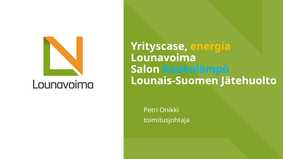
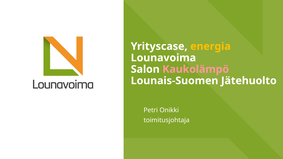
Kaukolämpö colour: light blue -> pink
